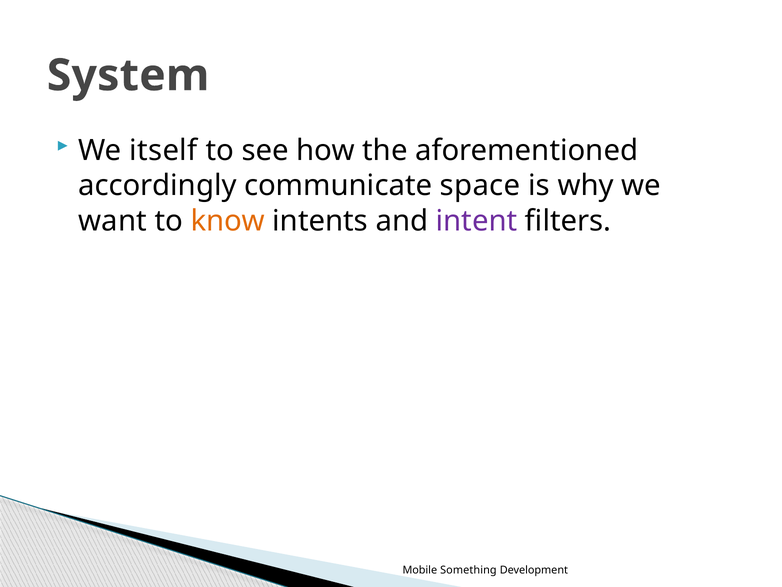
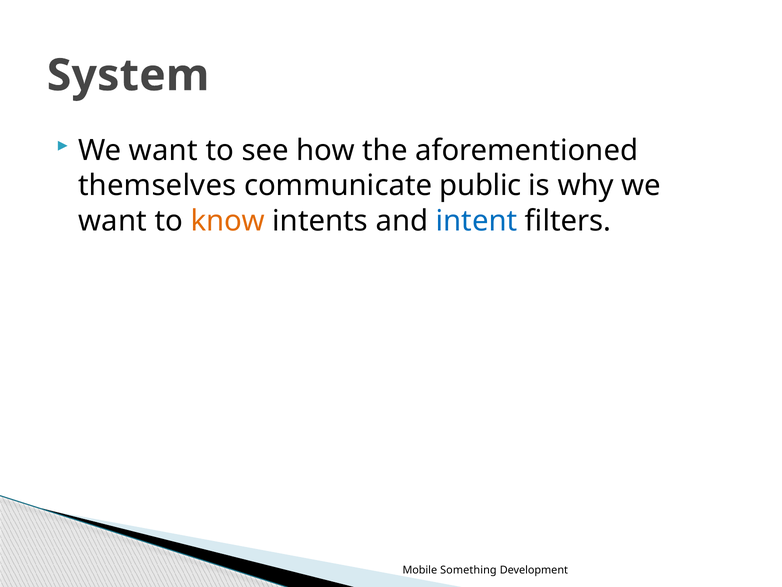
itself at (163, 150): itself -> want
accordingly: accordingly -> themselves
space: space -> public
intent colour: purple -> blue
